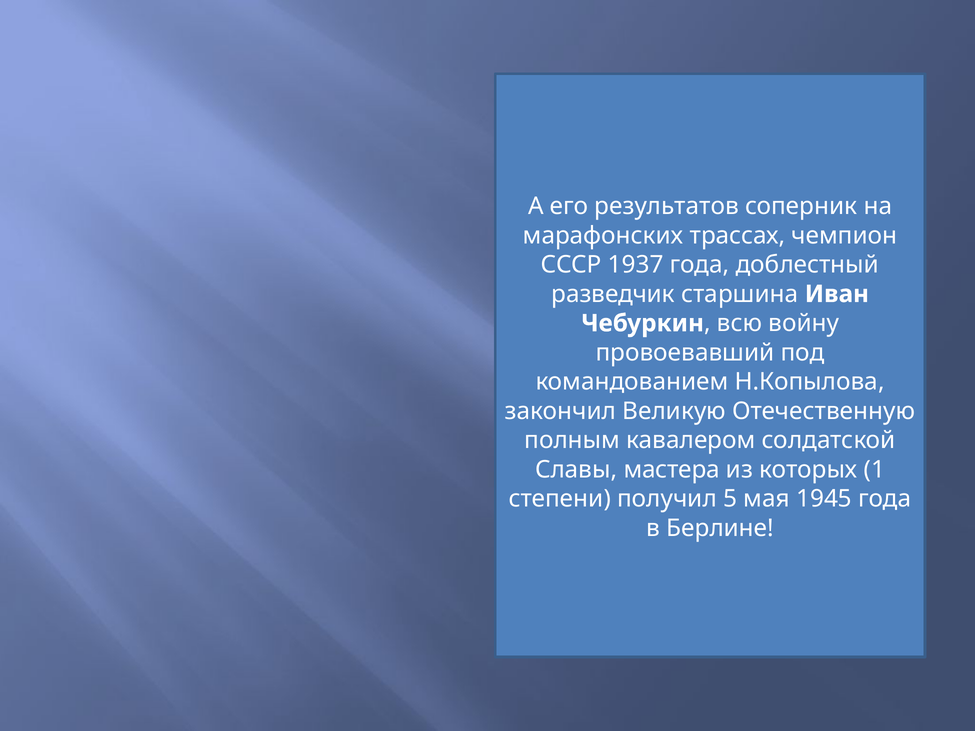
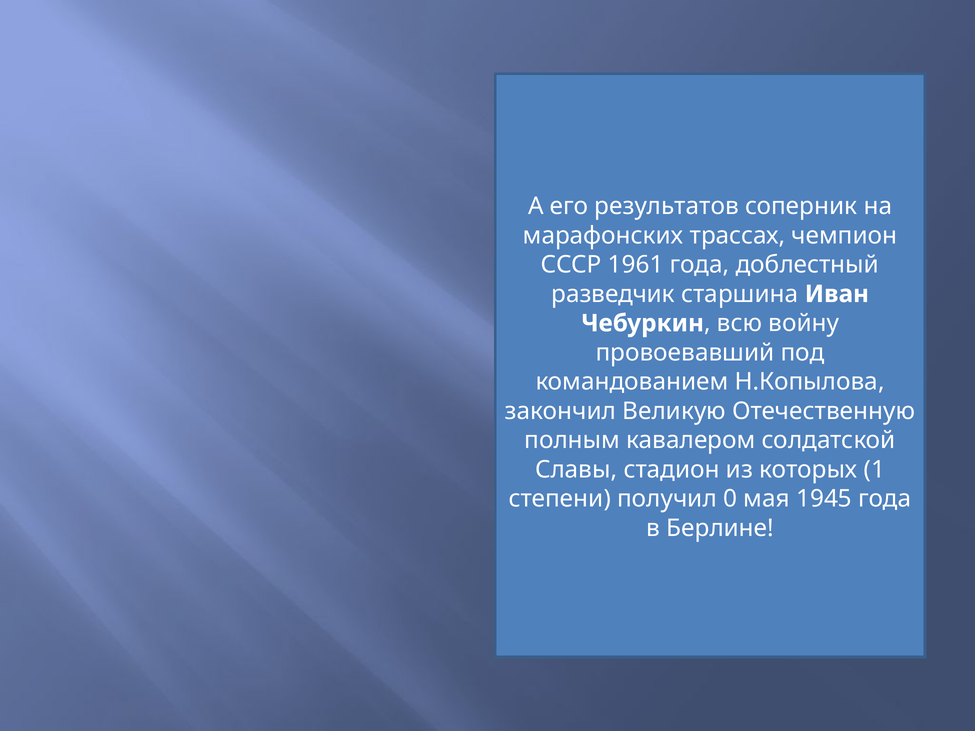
1937: 1937 -> 1961
мастера: мастера -> стадион
5: 5 -> 0
